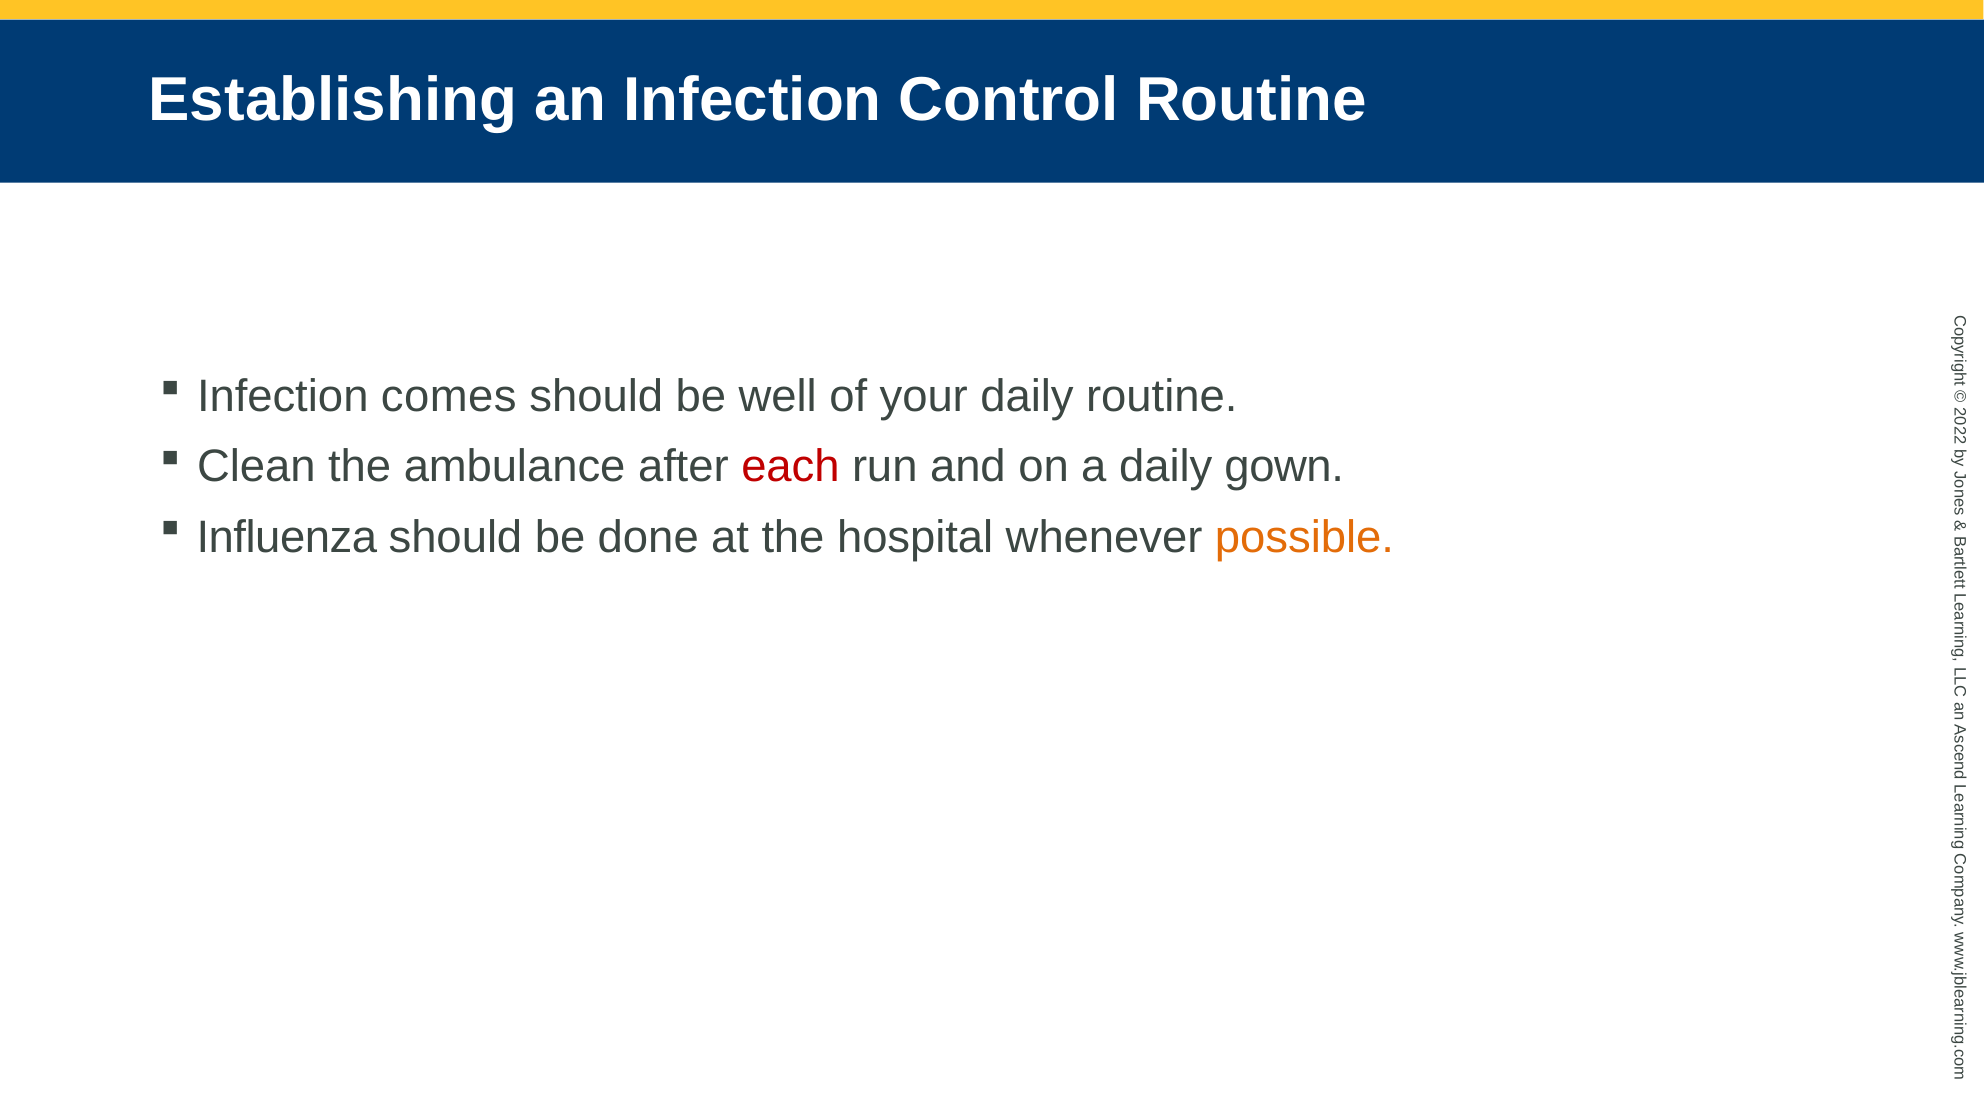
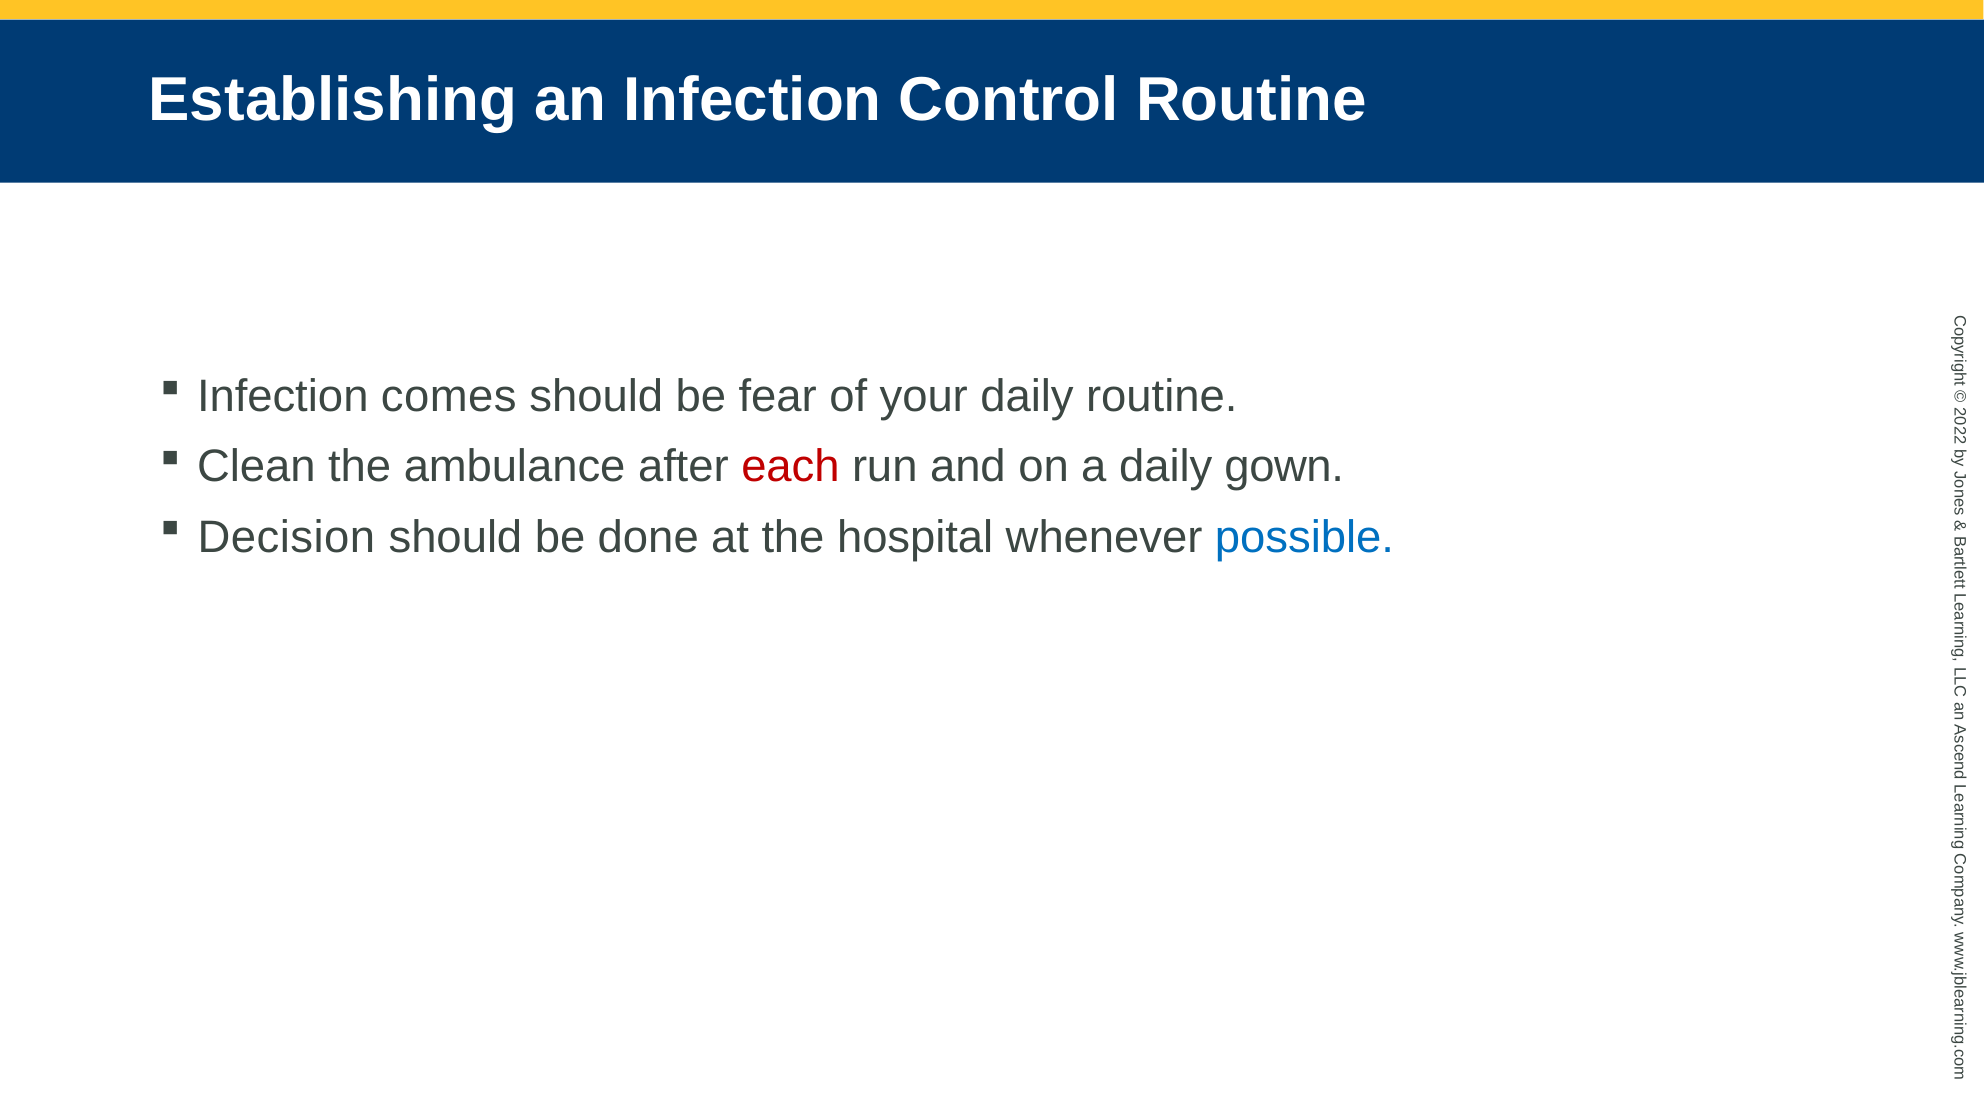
well: well -> fear
Influenza: Influenza -> Decision
possible colour: orange -> blue
